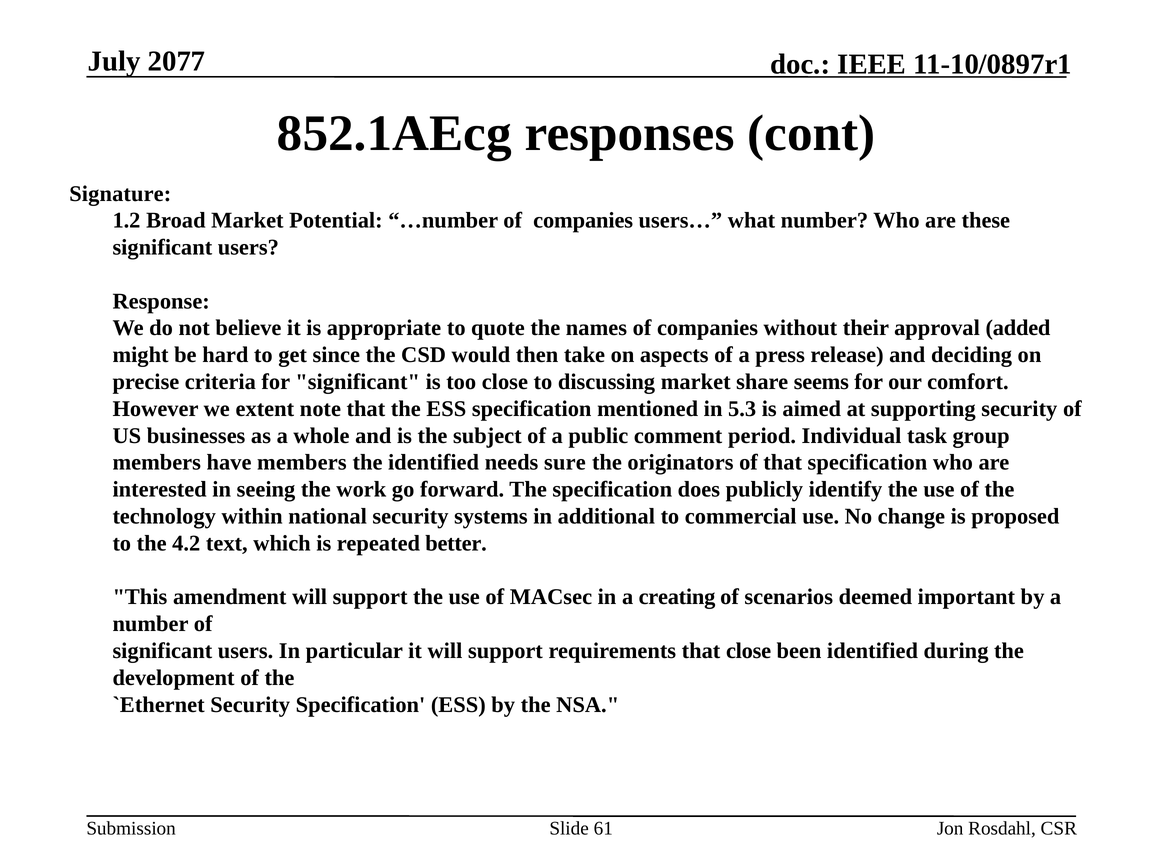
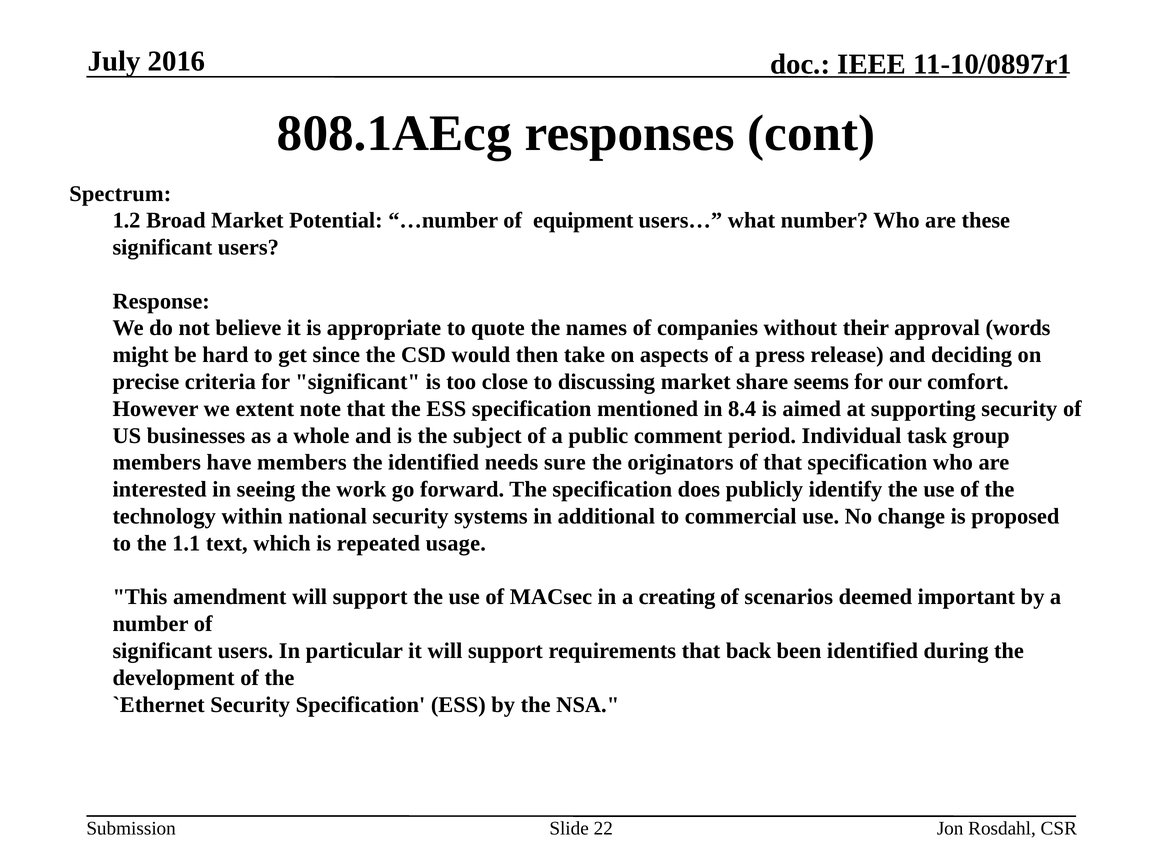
2077: 2077 -> 2016
852.1AEcg: 852.1AEcg -> 808.1AEcg
Signature: Signature -> Spectrum
…number of companies: companies -> equipment
added: added -> words
5.3: 5.3 -> 8.4
4.2: 4.2 -> 1.1
better: better -> usage
that close: close -> back
61: 61 -> 22
